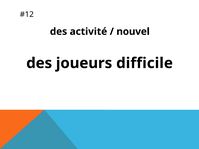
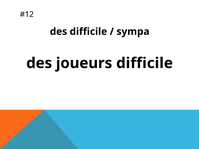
des activité: activité -> difficile
nouvel: nouvel -> sympa
